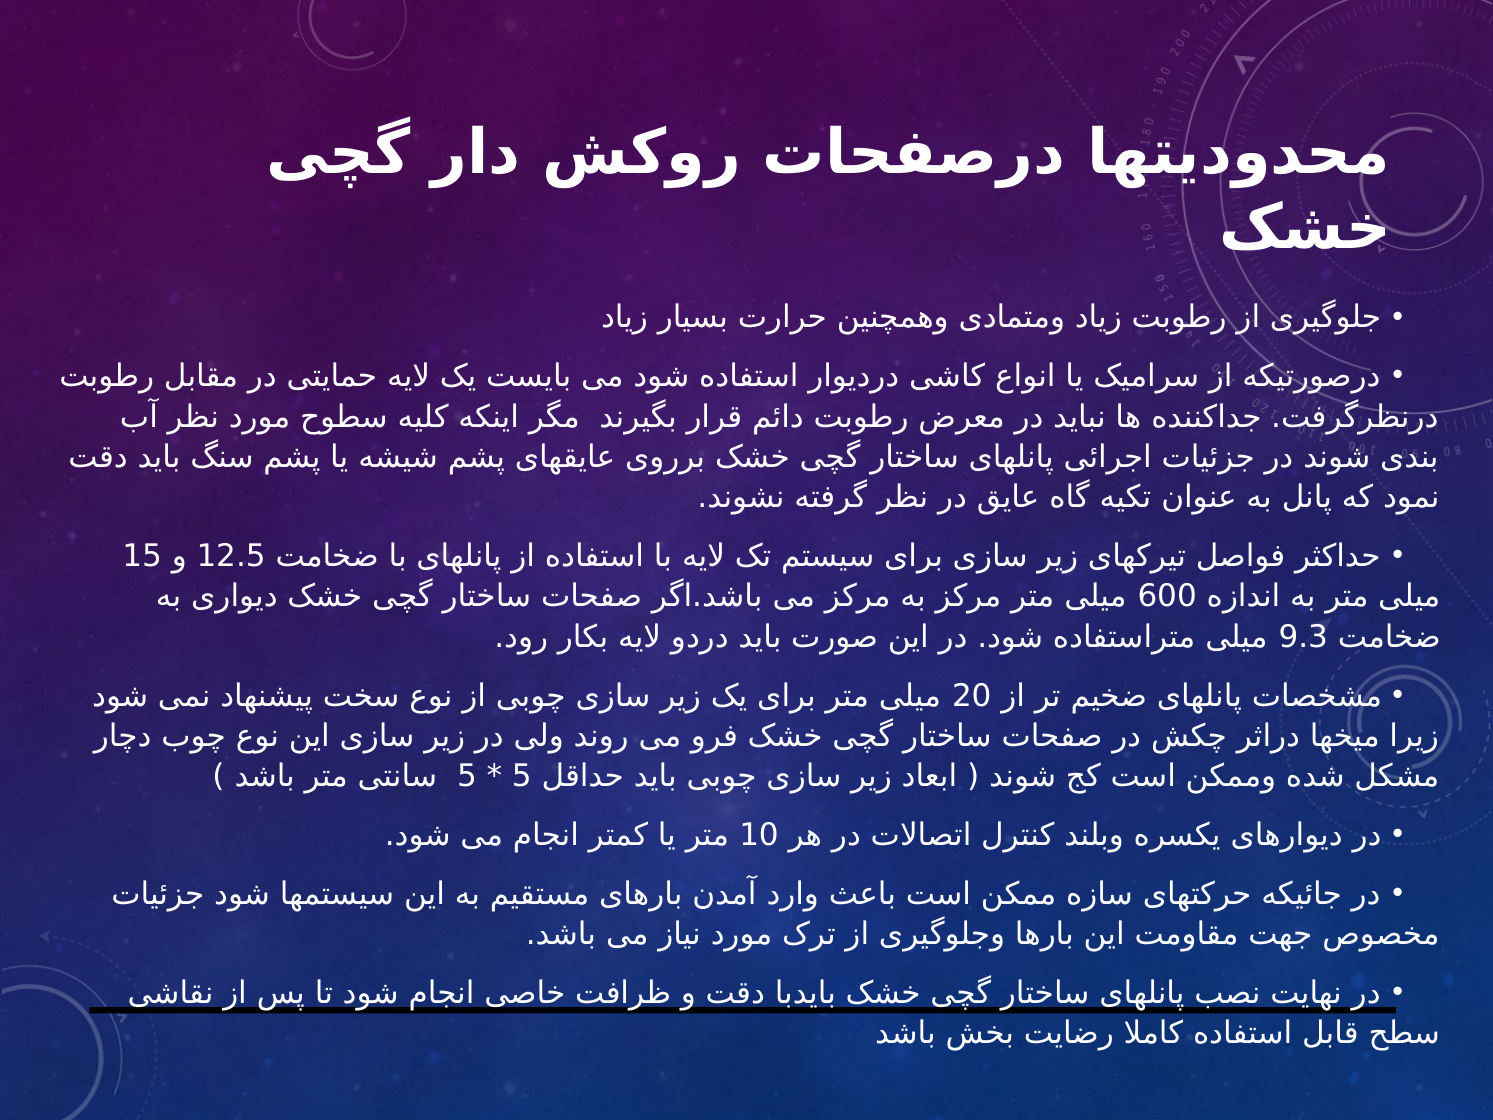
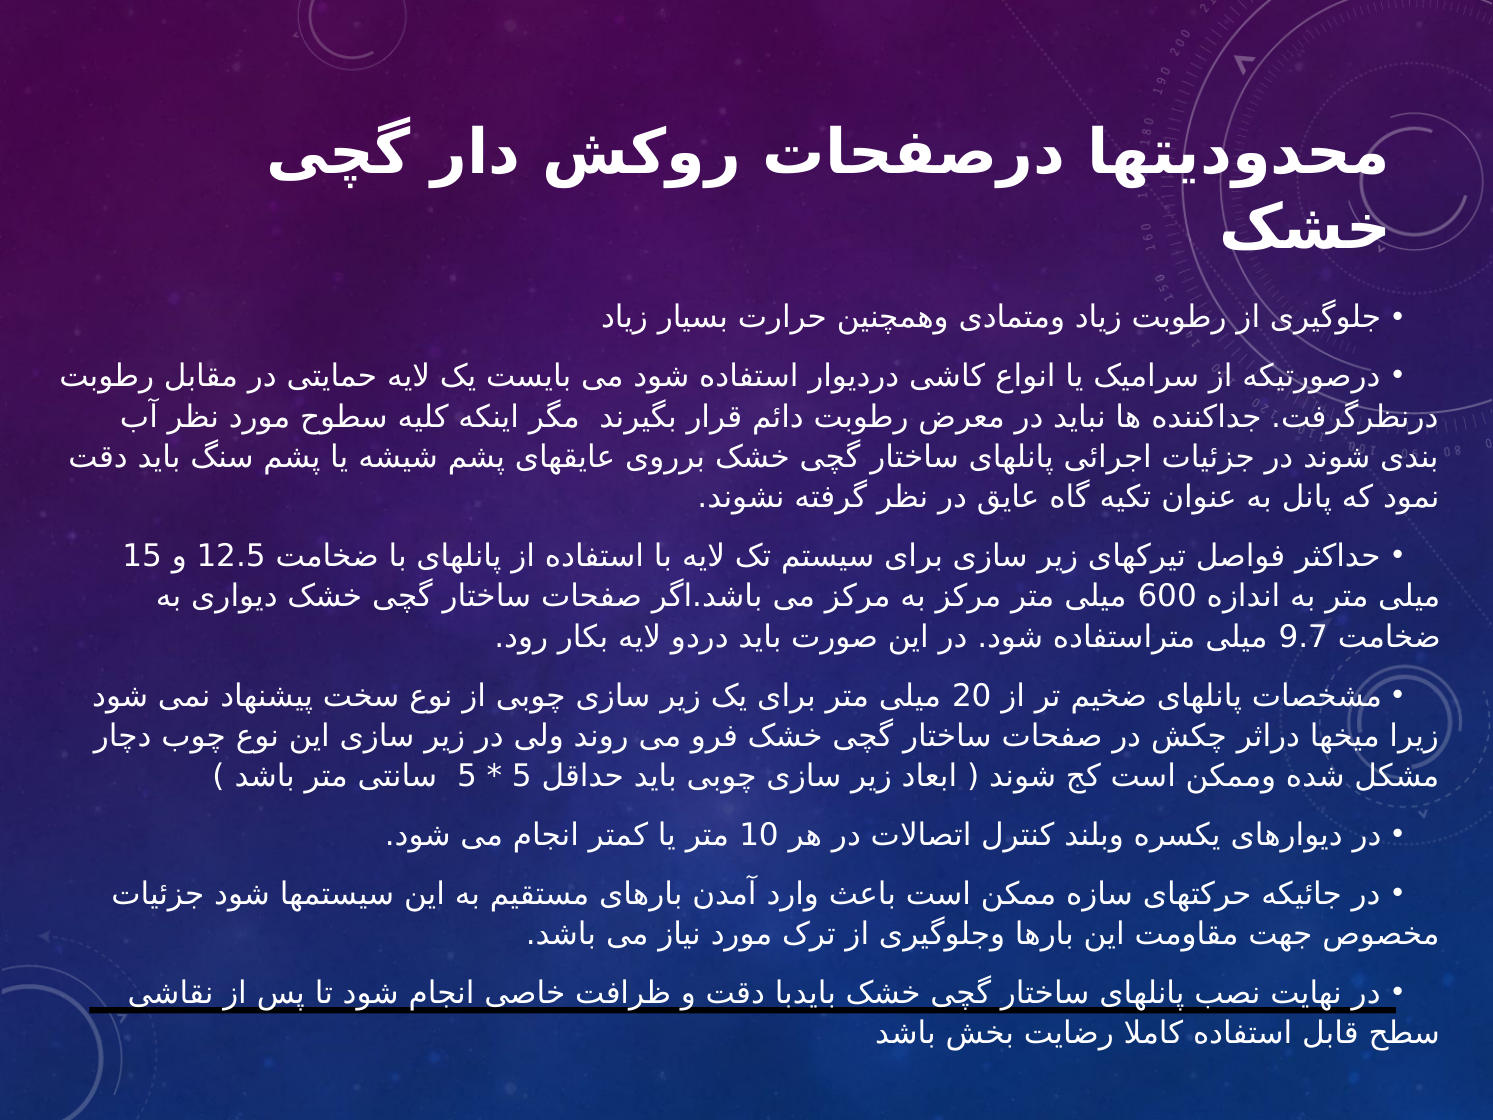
9.3: 9.3 -> 9.7
